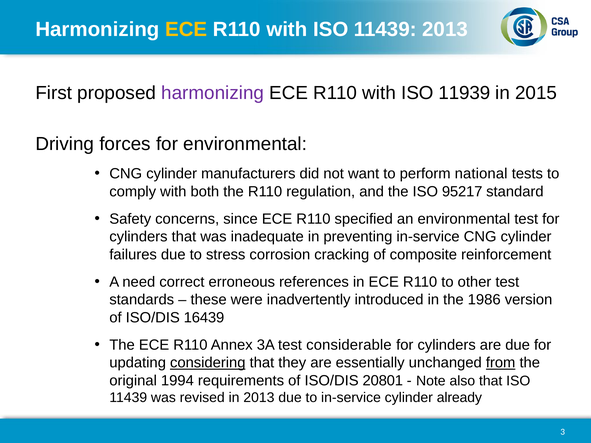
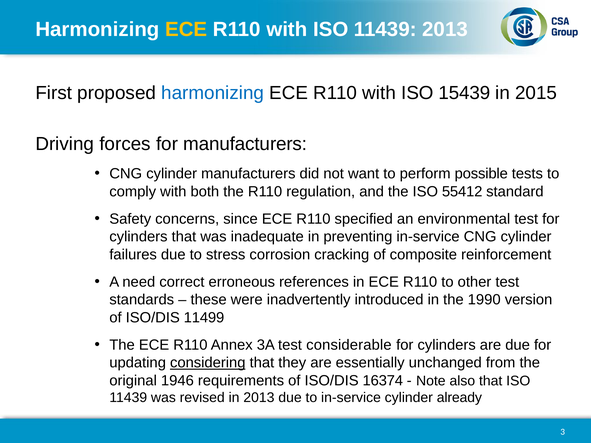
harmonizing at (213, 93) colour: purple -> blue
11939: 11939 -> 15439
for environmental: environmental -> manufacturers
national: national -> possible
95217: 95217 -> 55412
1986: 1986 -> 1990
16439: 16439 -> 11499
from underline: present -> none
1994: 1994 -> 1946
20801: 20801 -> 16374
